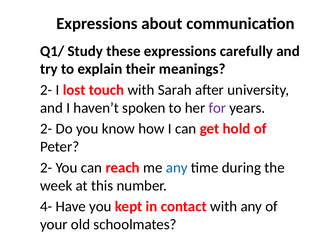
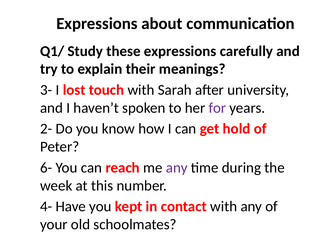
2- at (46, 90): 2- -> 3-
2- at (46, 168): 2- -> 6-
any at (177, 168) colour: blue -> purple
